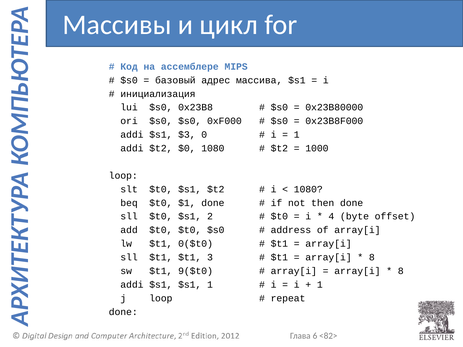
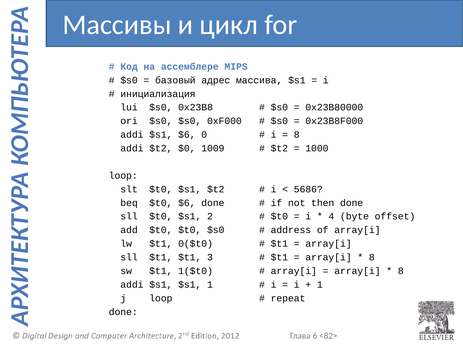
$s1 $3: $3 -> $6
1 at (297, 135): 1 -> 8
$0 1080: 1080 -> 1009
1080 at (308, 189): 1080 -> 5686
$t0 $1: $1 -> $6
9($t0: 9($t0 -> 1($t0
